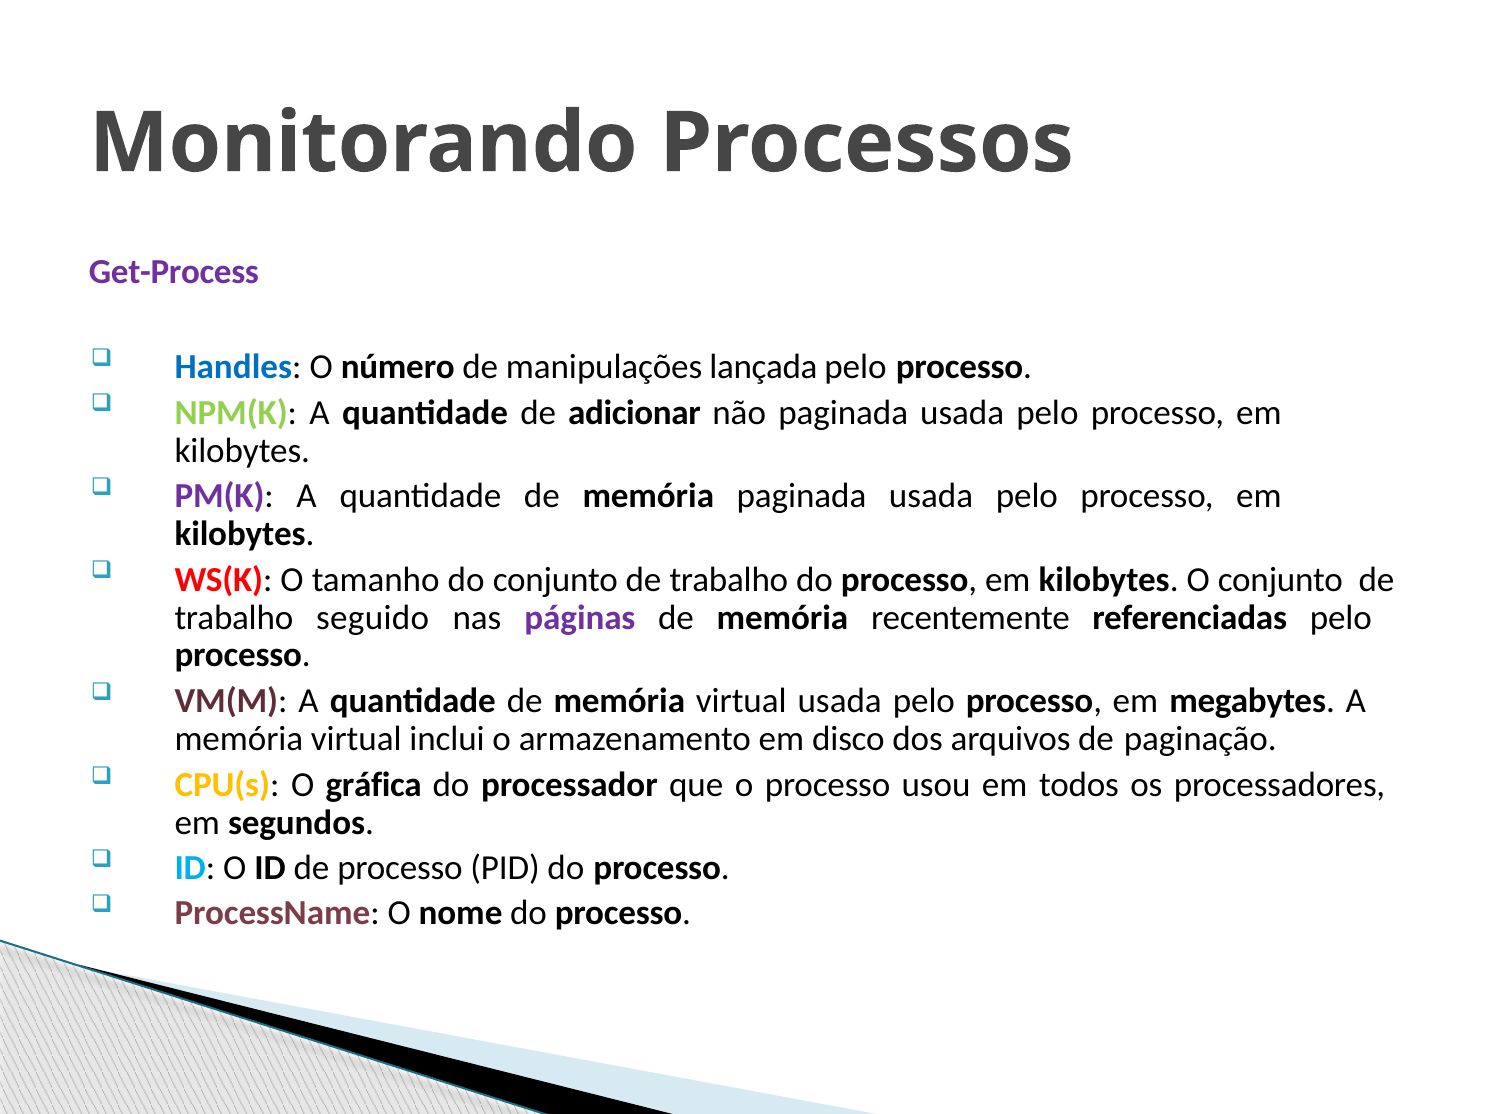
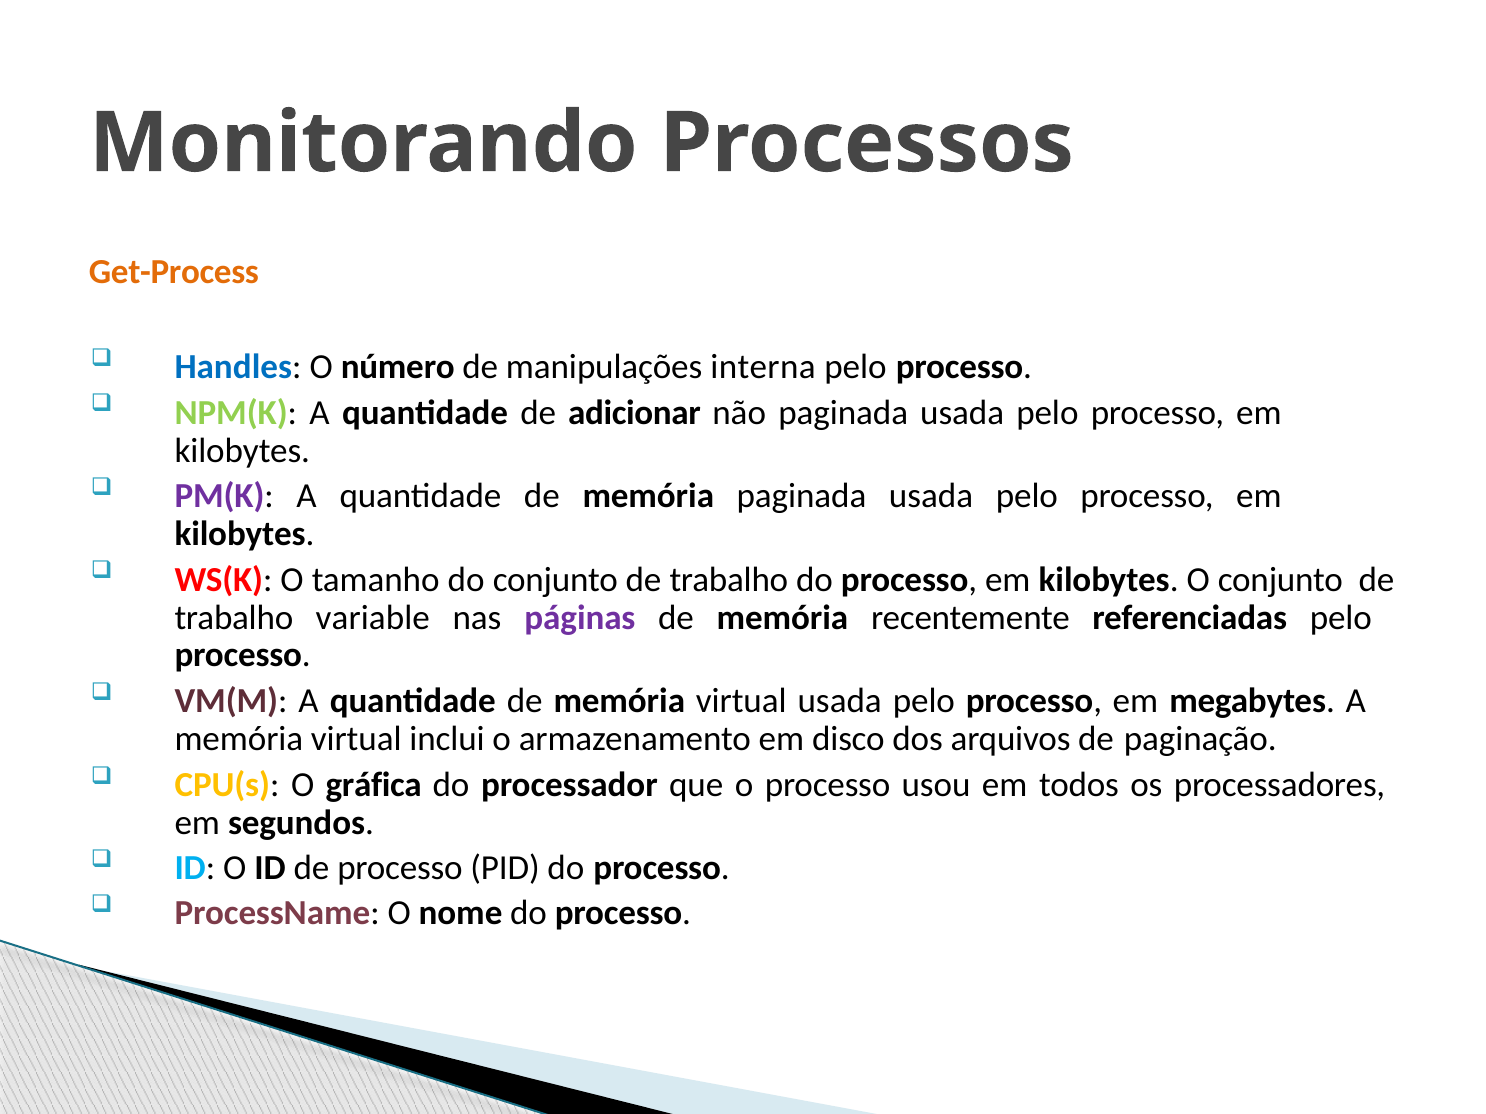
Get-Process colour: purple -> orange
lançada: lançada -> interna
seguido: seguido -> variable
